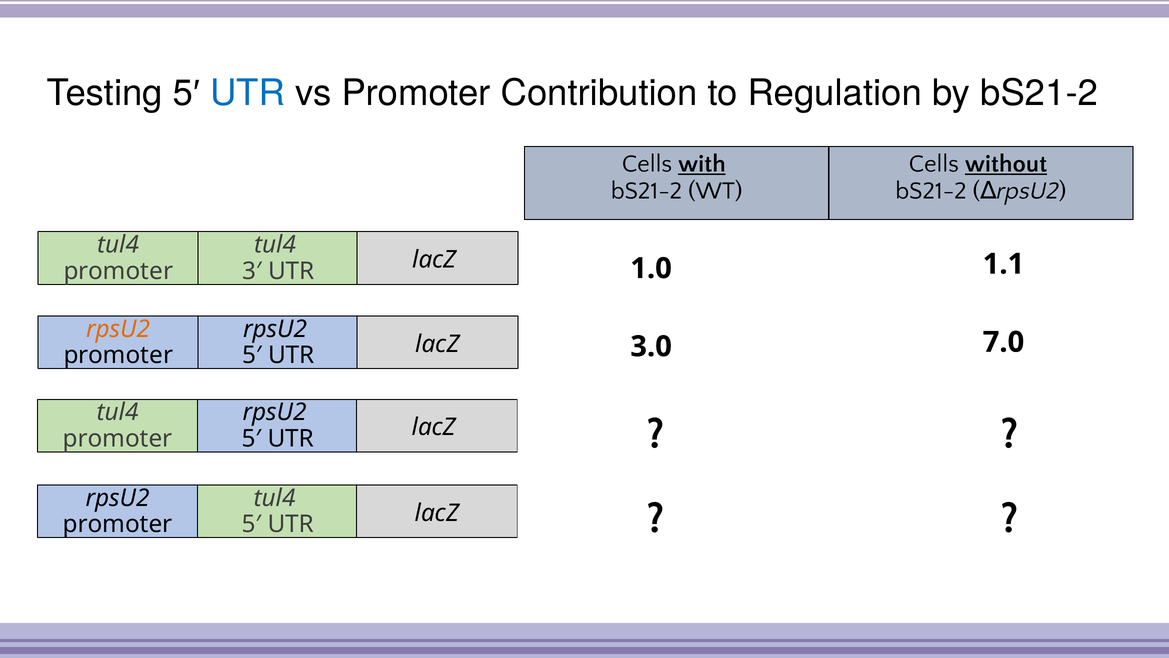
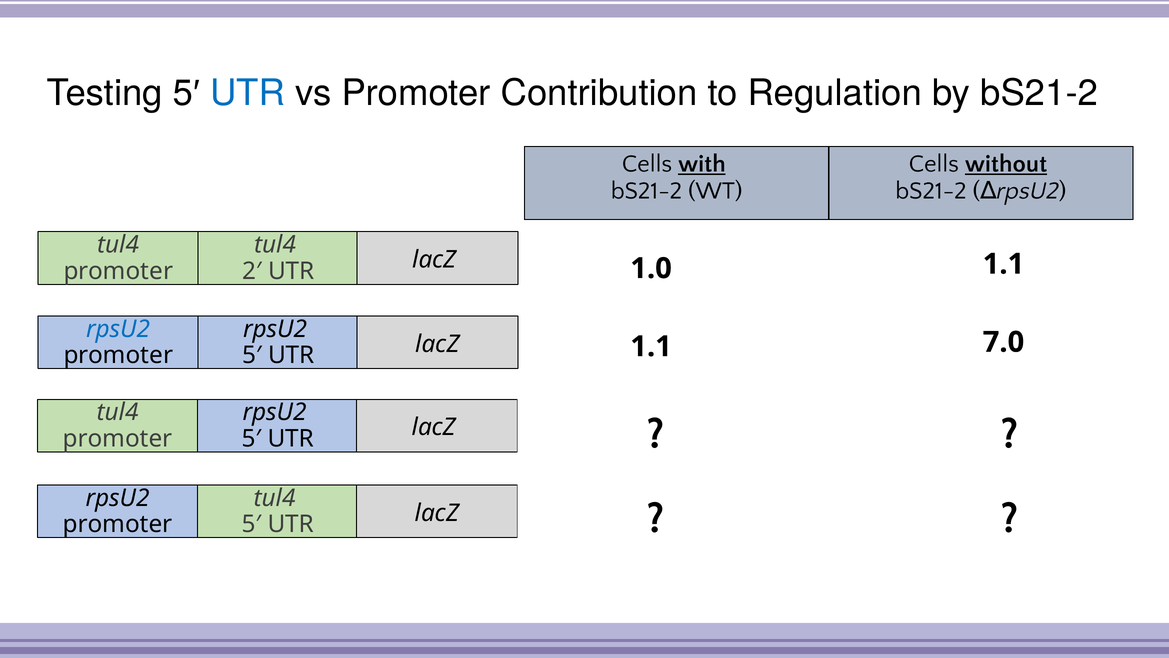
3′: 3′ -> 2′
rpsU2 at (118, 329) colour: orange -> blue
3.0 at (651, 346): 3.0 -> 1.1
